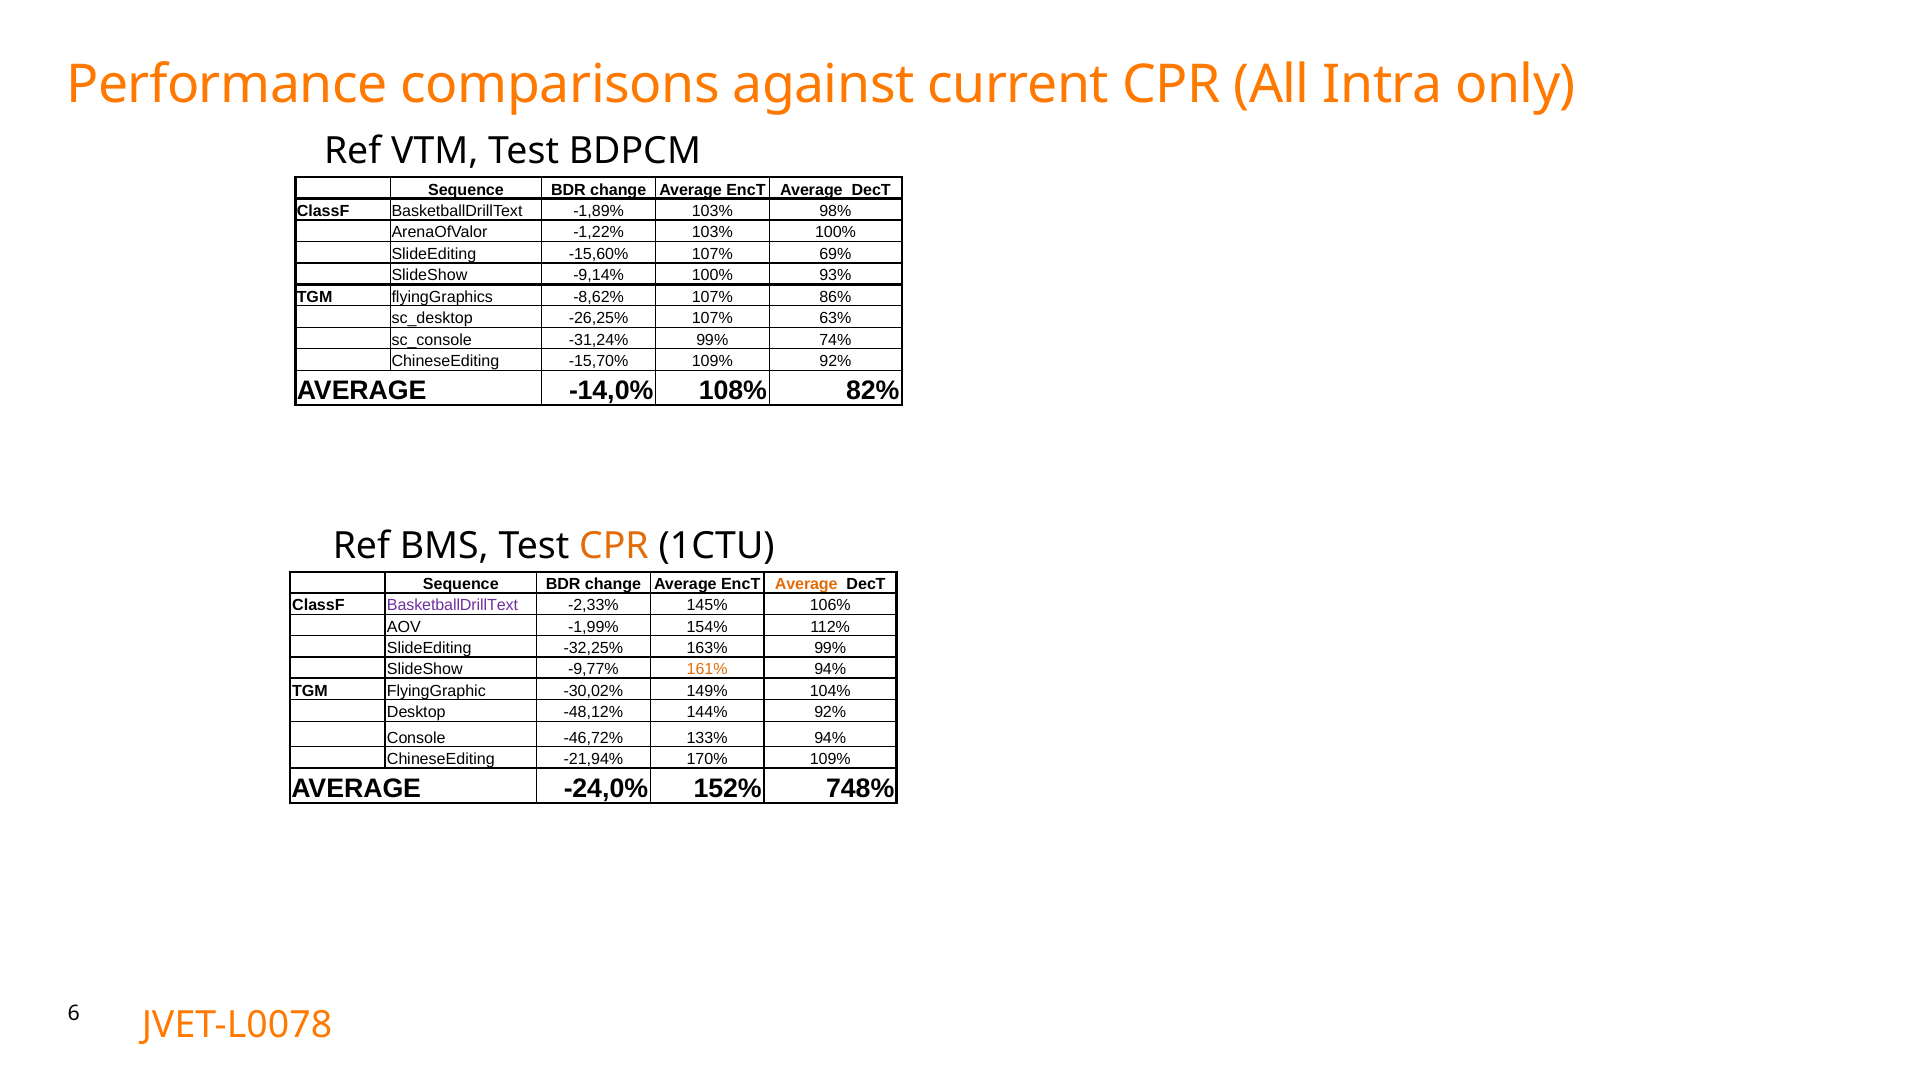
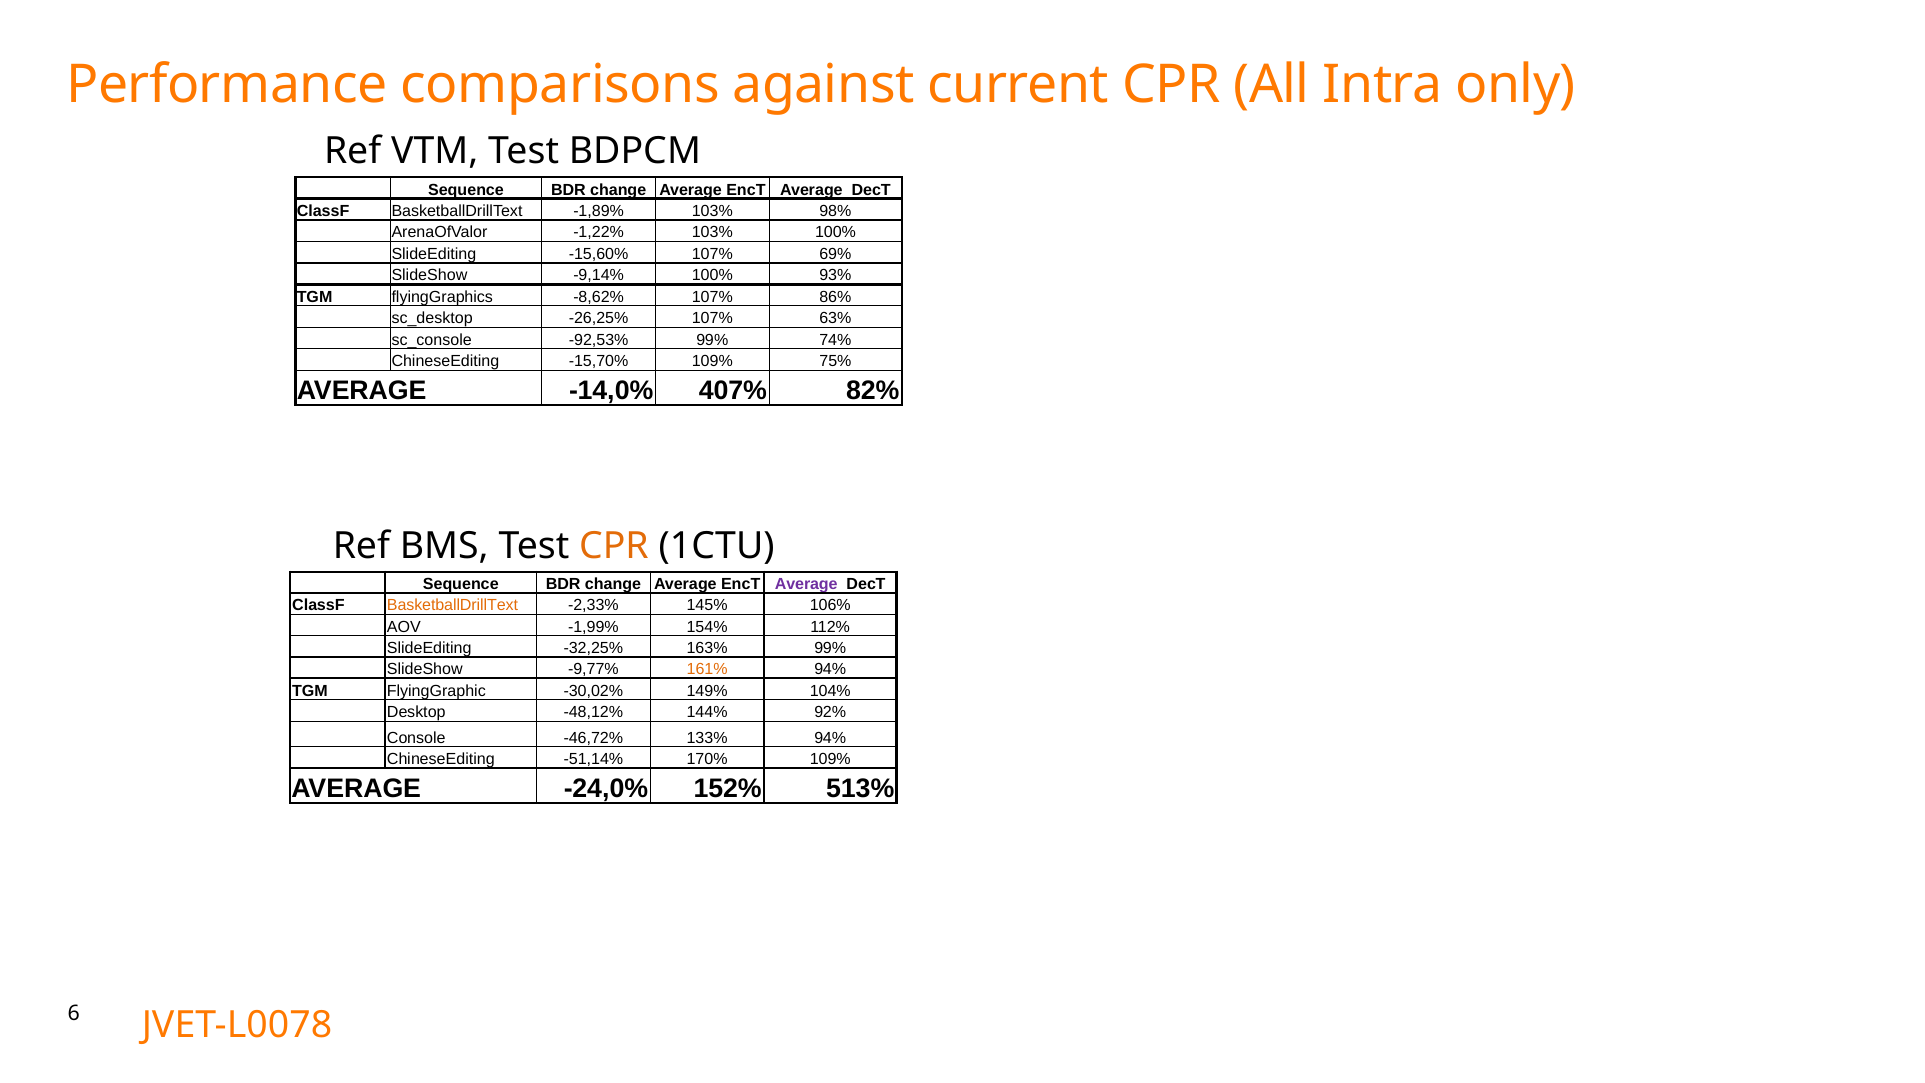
-31,24%: -31,24% -> -92,53%
109% 92%: 92% -> 75%
108%: 108% -> 407%
Average at (806, 584) colour: orange -> purple
BasketballDrillText at (452, 605) colour: purple -> orange
-21,94%: -21,94% -> -51,14%
748%: 748% -> 513%
